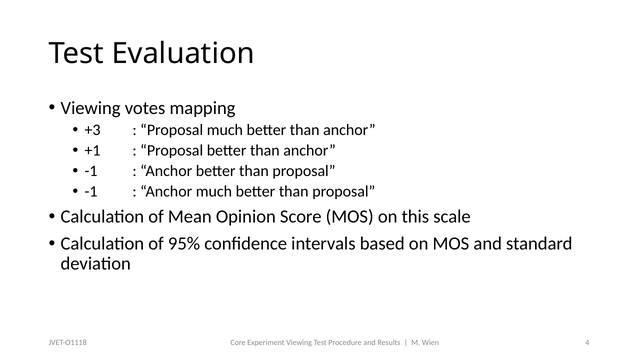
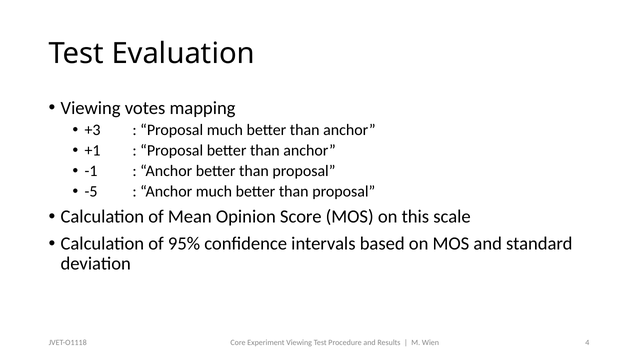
-1 at (91, 191): -1 -> -5
